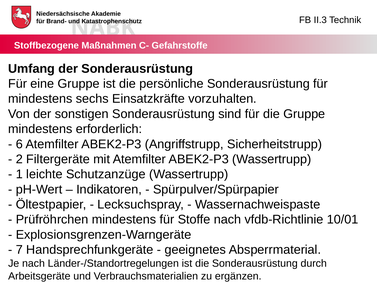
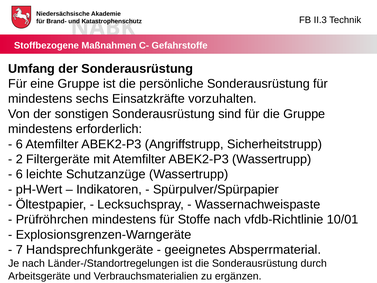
1 at (19, 174): 1 -> 6
